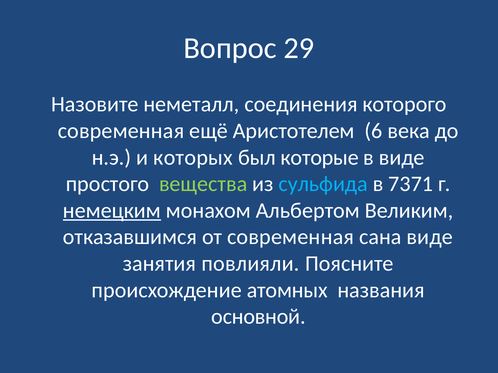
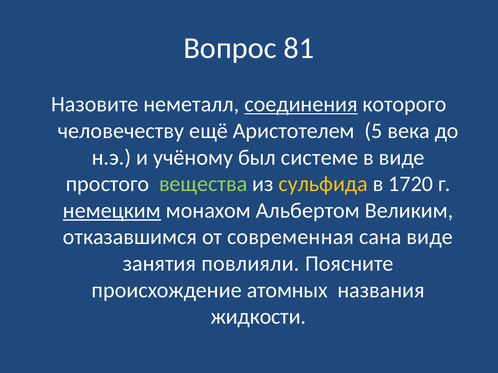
29: 29 -> 81
соединения underline: none -> present
современная at (121, 131): современная -> человечеству
6: 6 -> 5
которых: которых -> учёному
которые: которые -> системе
сульфида colour: light blue -> yellow
7371: 7371 -> 1720
основной: основной -> жидкости
